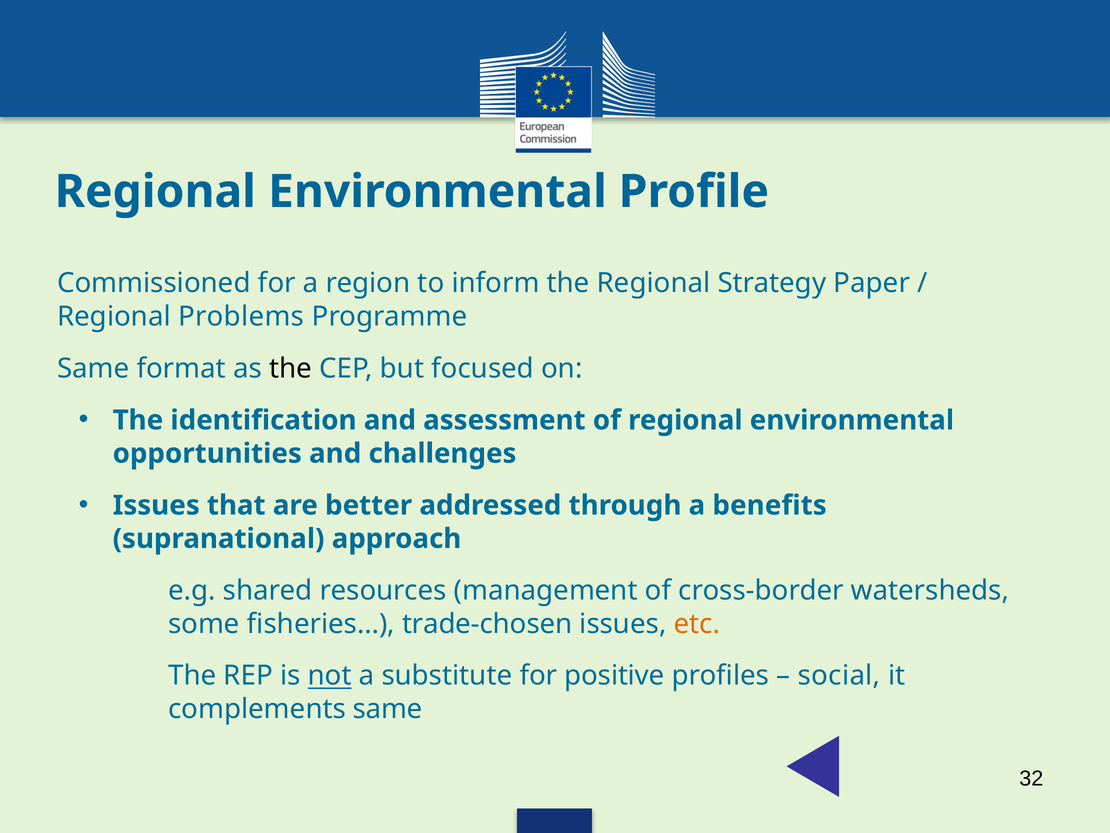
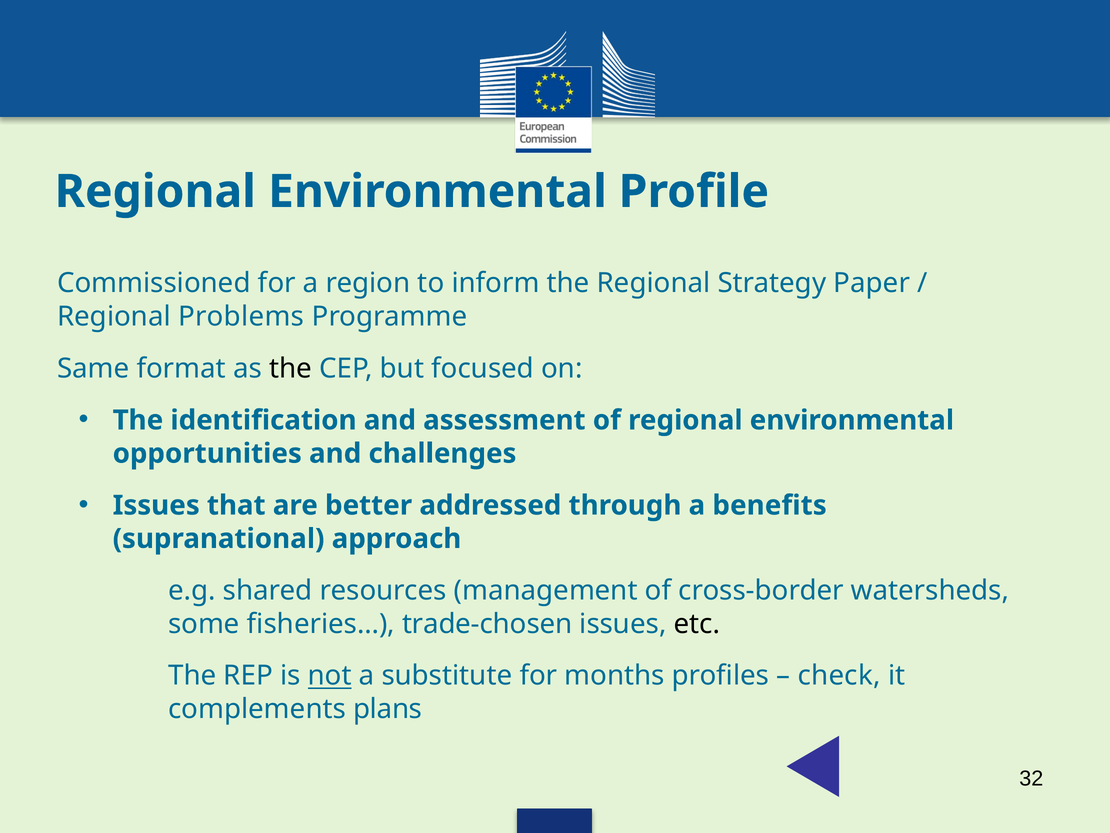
etc colour: orange -> black
positive: positive -> months
social: social -> check
complements same: same -> plans
